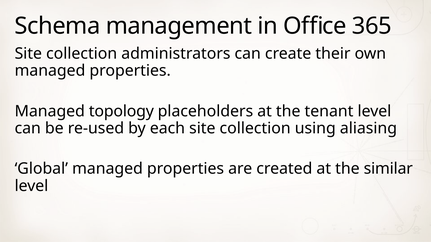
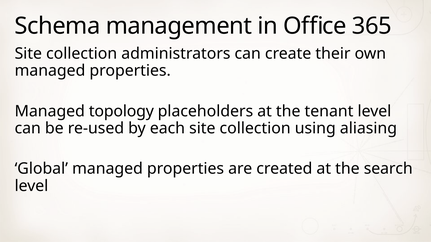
similar: similar -> search
